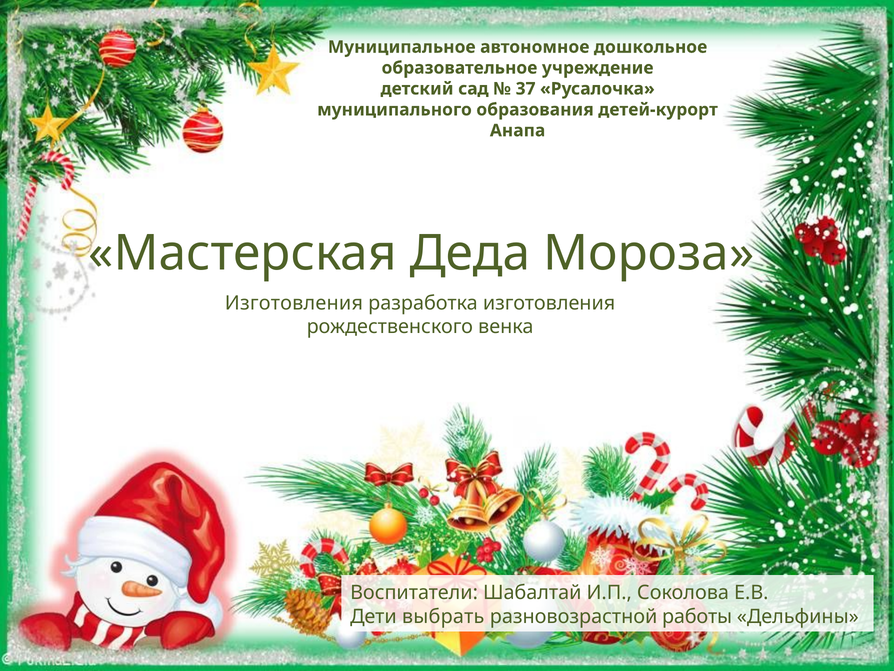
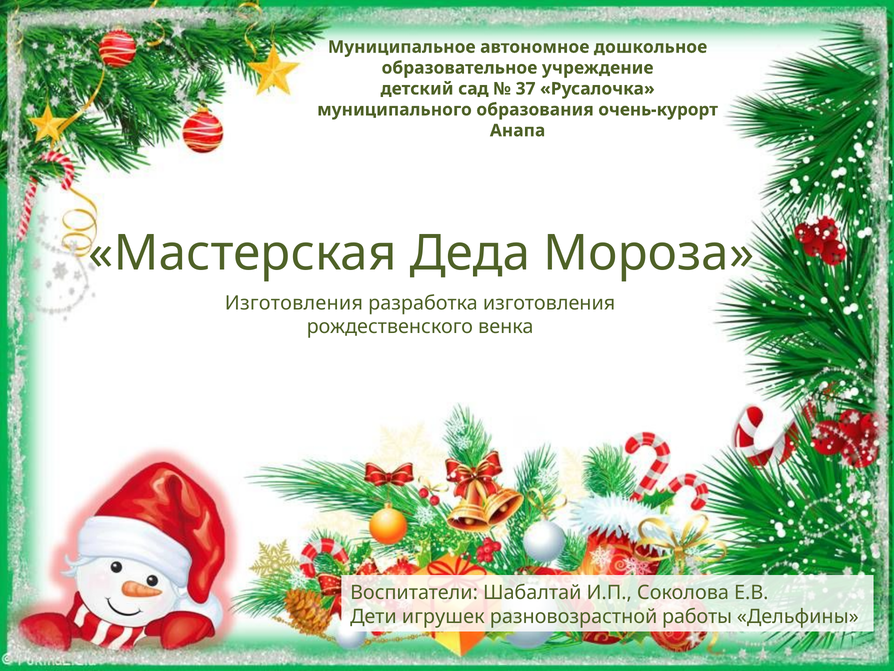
детей-курорт: детей-курорт -> очень-курорт
выбрать: выбрать -> игрушек
